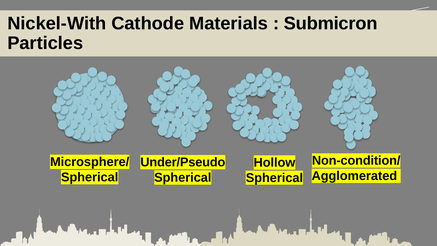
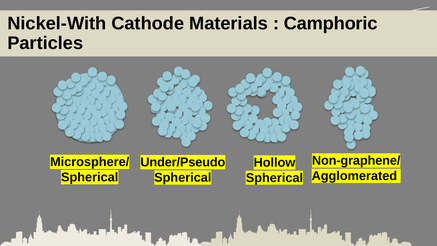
Submicron: Submicron -> Camphoric
Non-condition/: Non-condition/ -> Non-graphene/
